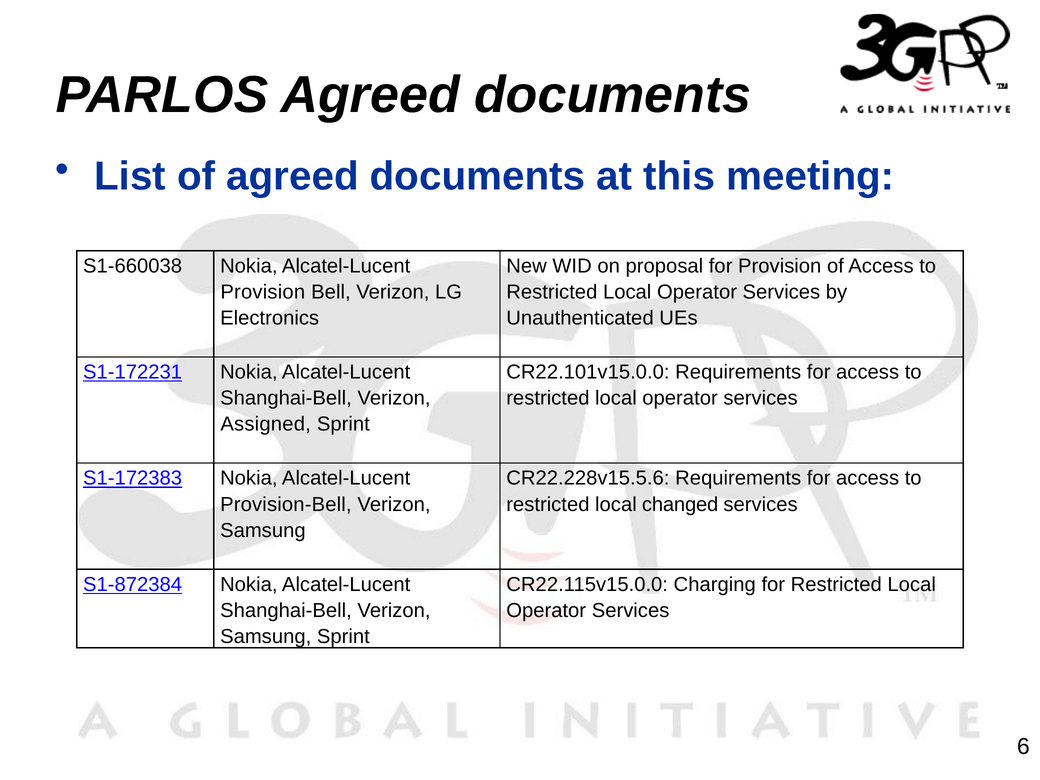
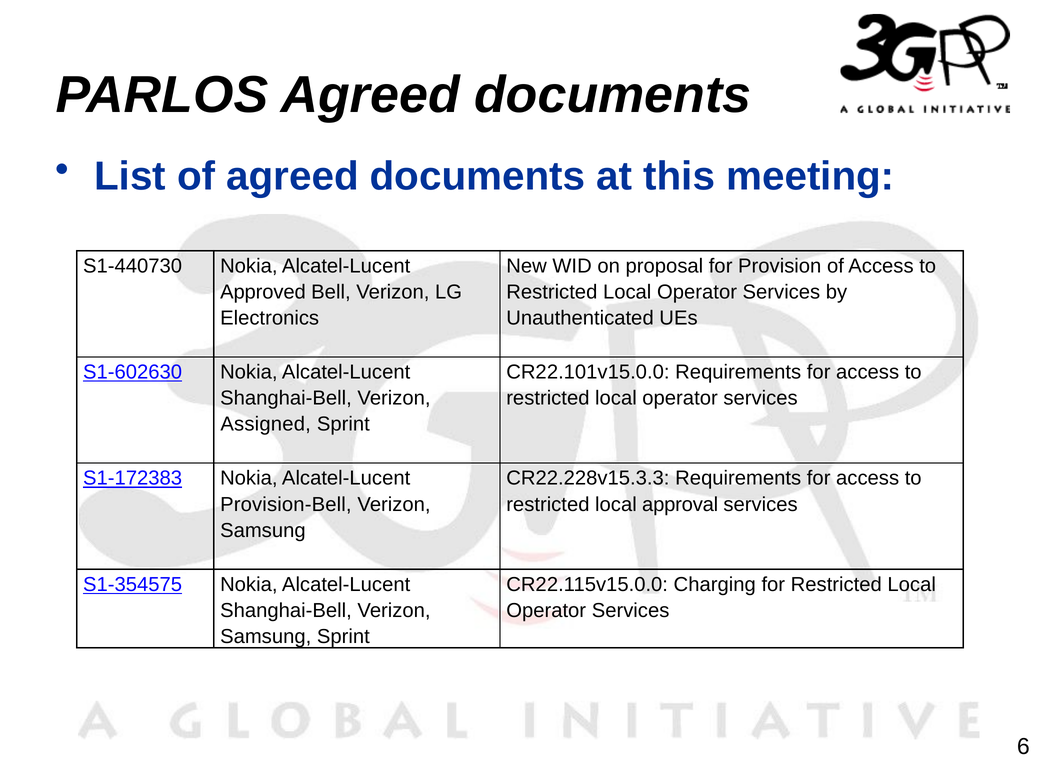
S1-660038: S1-660038 -> S1-440730
Provision at (263, 292): Provision -> Approved
S1-172231: S1-172231 -> S1-602630
CR22.228v15.5.6: CR22.228v15.5.6 -> CR22.228v15.3.3
changed: changed -> approval
S1-872384: S1-872384 -> S1-354575
